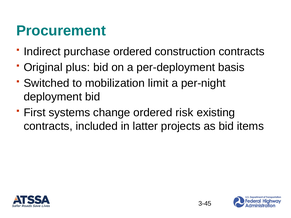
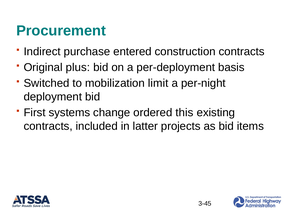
purchase ordered: ordered -> entered
risk: risk -> this
